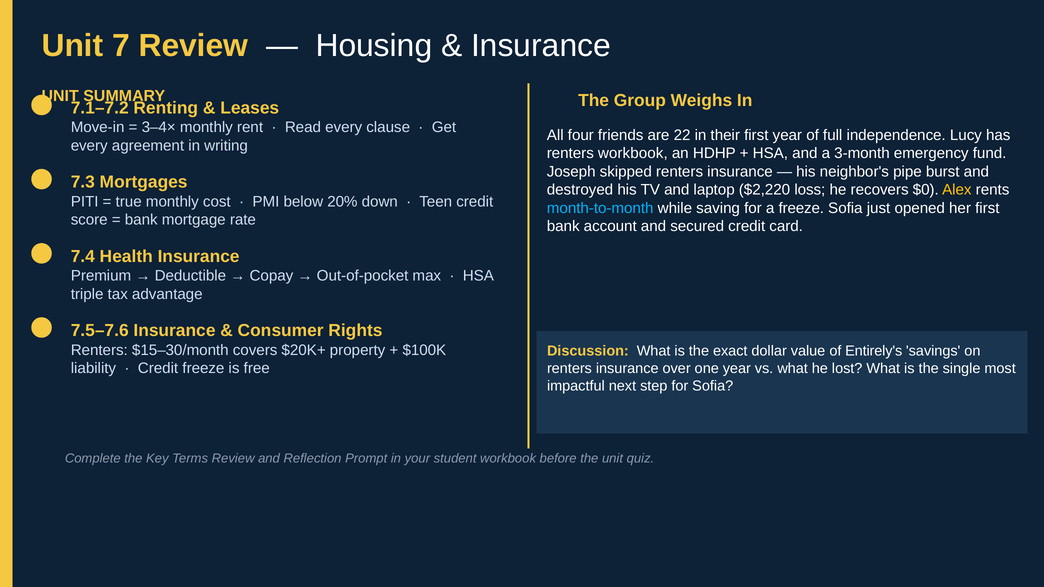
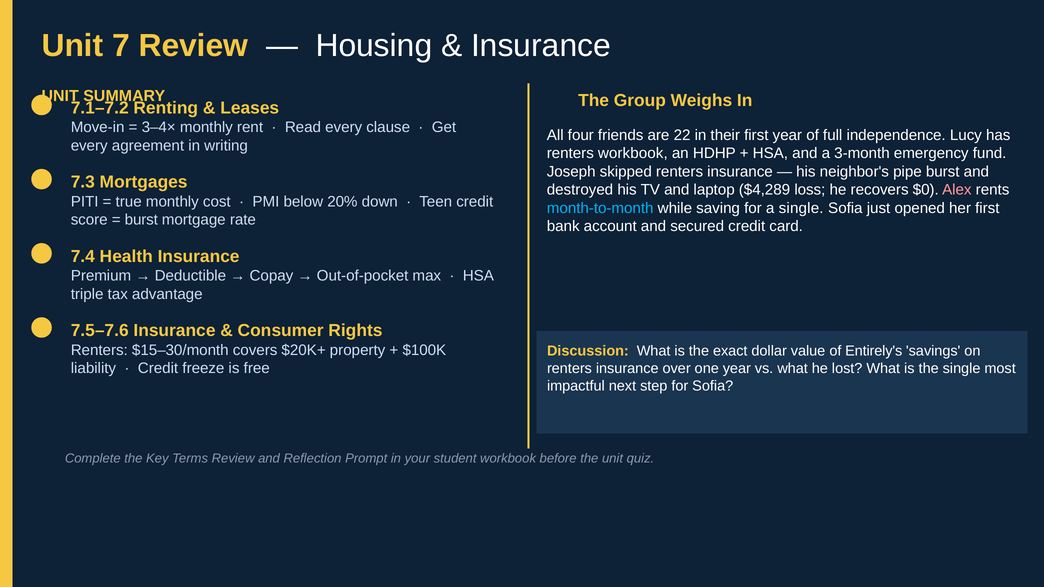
$2,220: $2,220 -> $4,289
Alex colour: yellow -> pink
a freeze: freeze -> single
bank at (141, 220): bank -> burst
